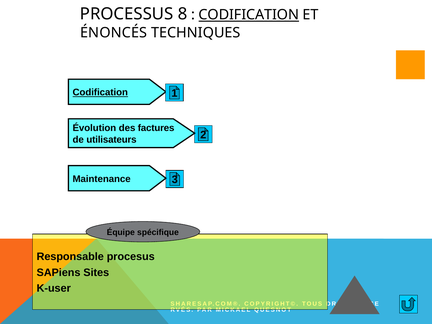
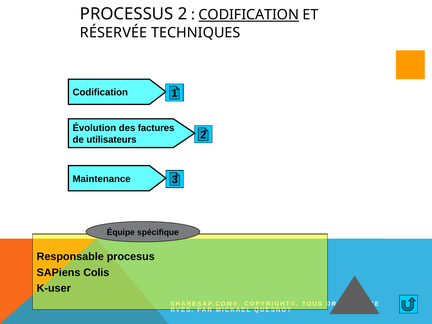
PROCESSUS 8: 8 -> 2
ÉNONCÉS: ÉNONCÉS -> RÉSERVÉE
Codification at (100, 92) underline: present -> none
Sites: Sites -> Colis
